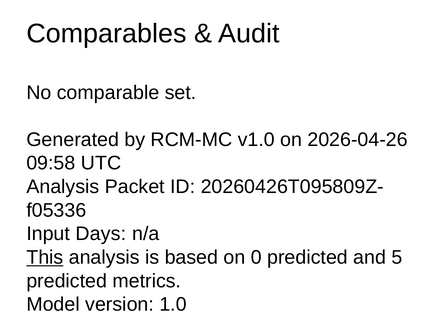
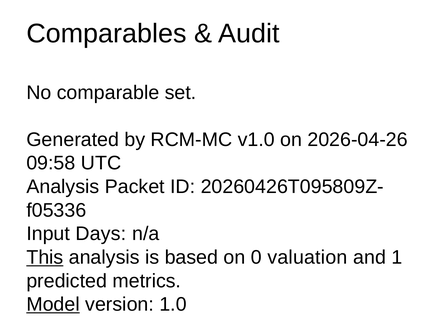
0 predicted: predicted -> valuation
5: 5 -> 1
Model underline: none -> present
